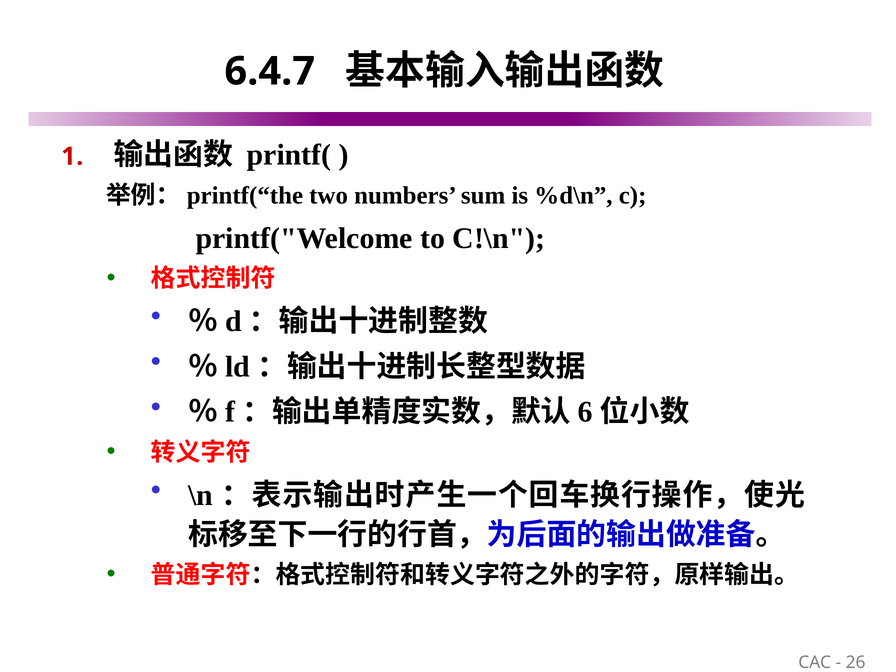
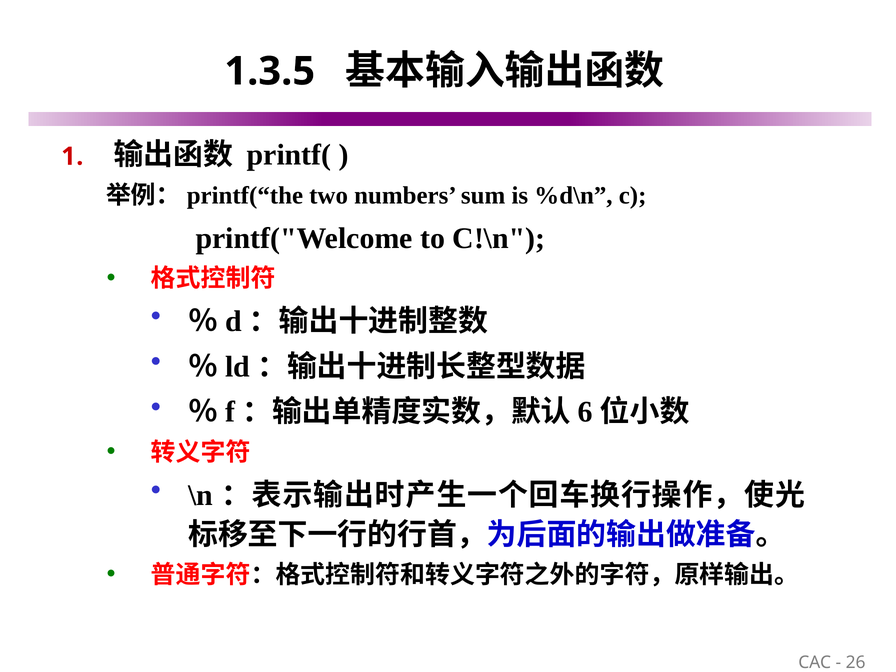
6.4.7: 6.4.7 -> 1.3.5
